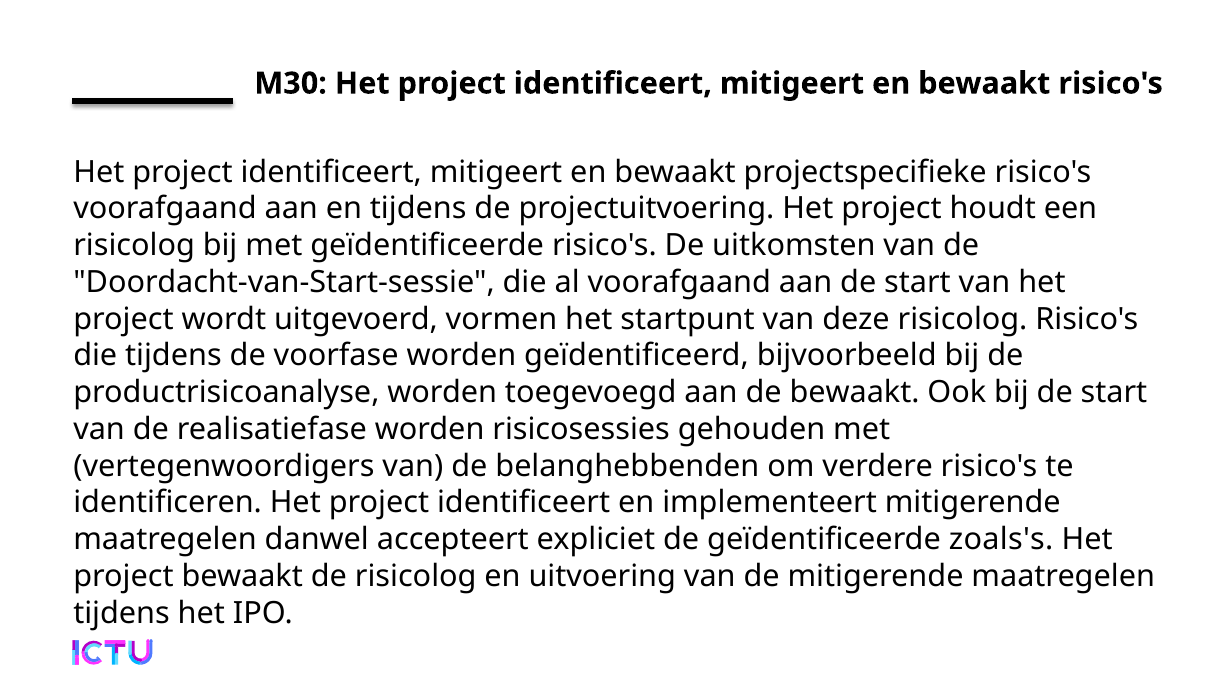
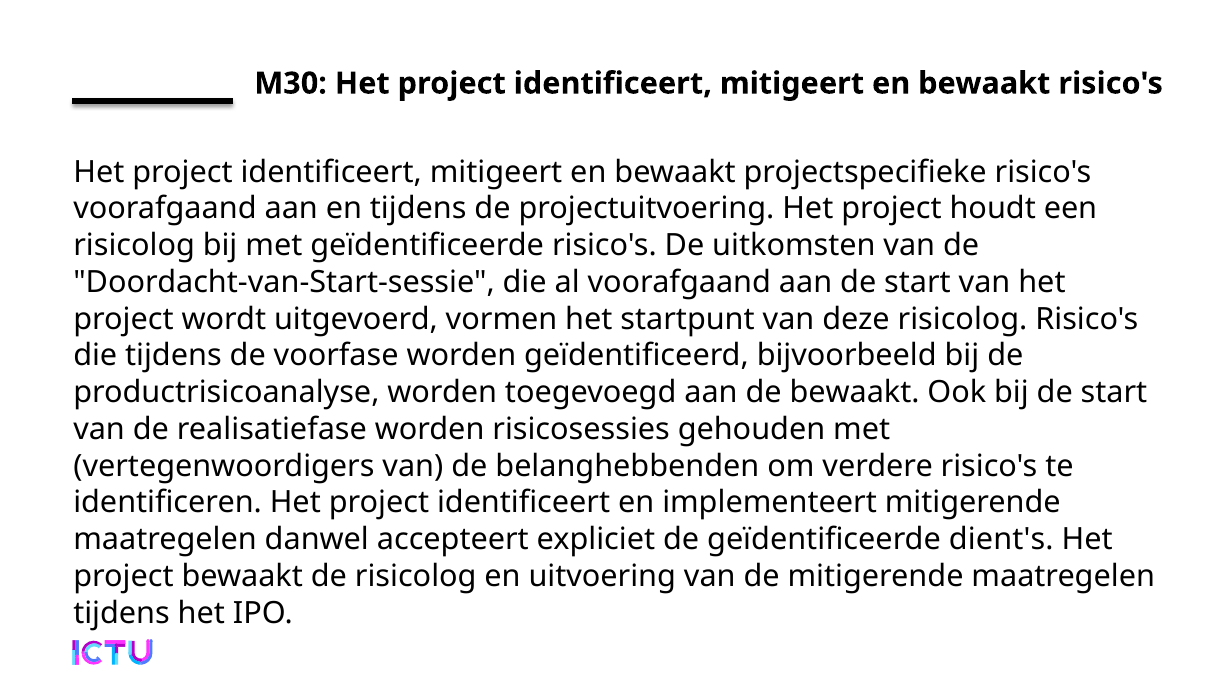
zoals's: zoals's -> dient's
